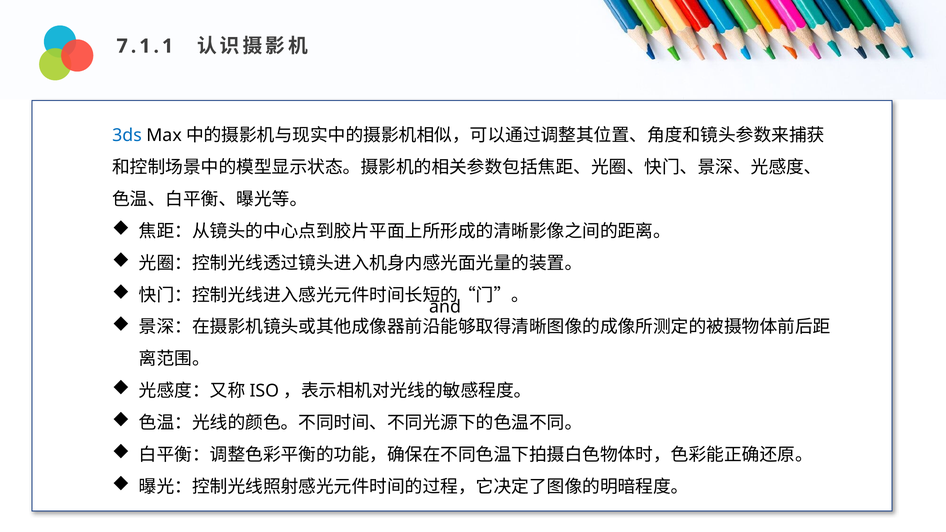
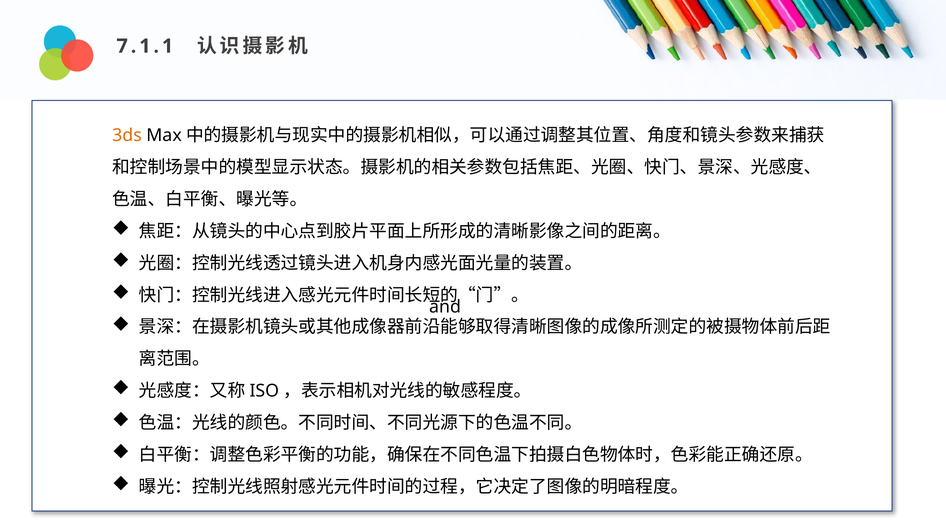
3ds colour: blue -> orange
